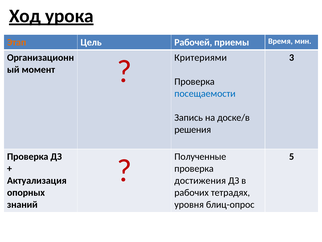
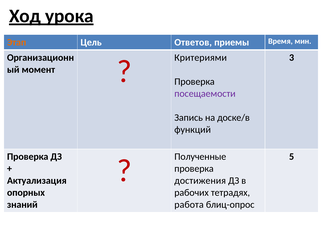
Рабочей: Рабочей -> Ответов
посещаемости colour: blue -> purple
решения: решения -> функций
уровня: уровня -> работа
